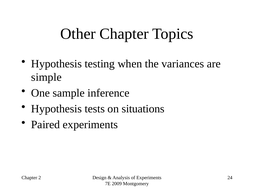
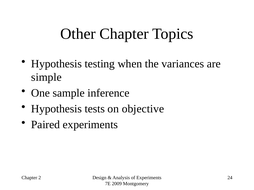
situations: situations -> objective
